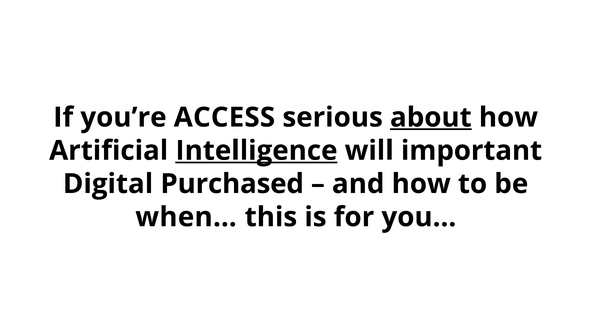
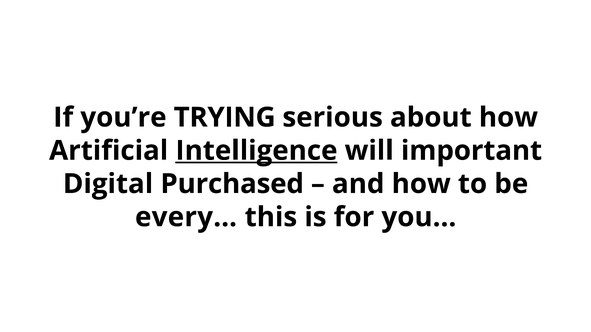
ACCESS: ACCESS -> TRYING
about underline: present -> none
when…: when… -> every…
